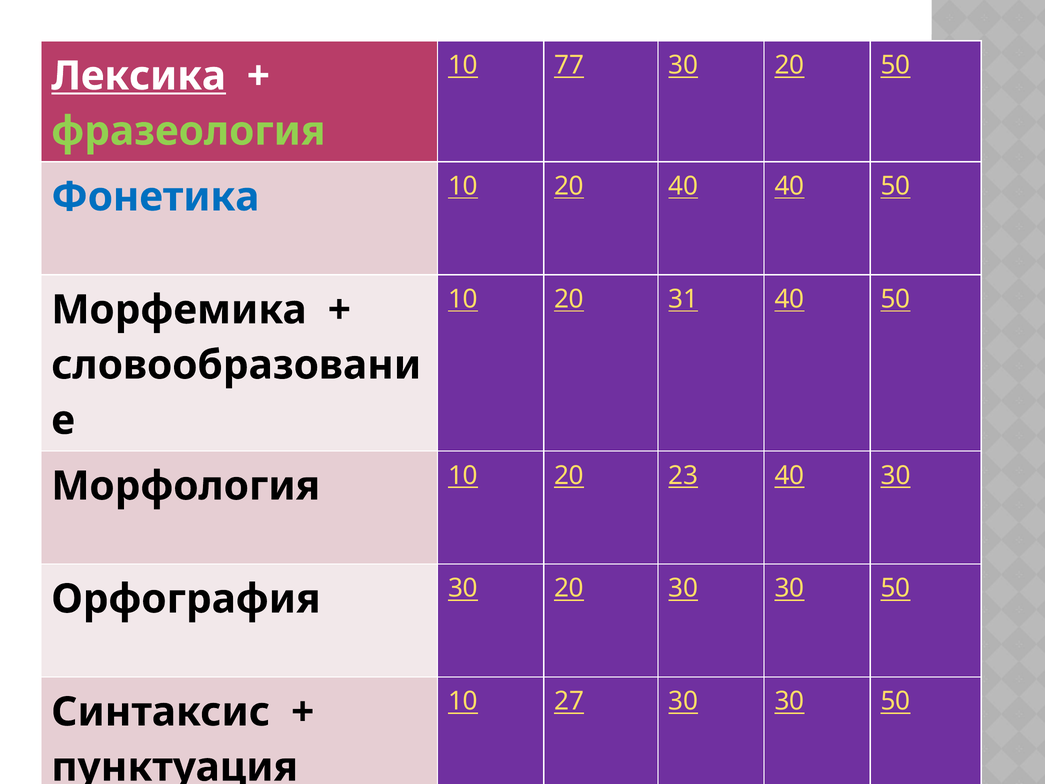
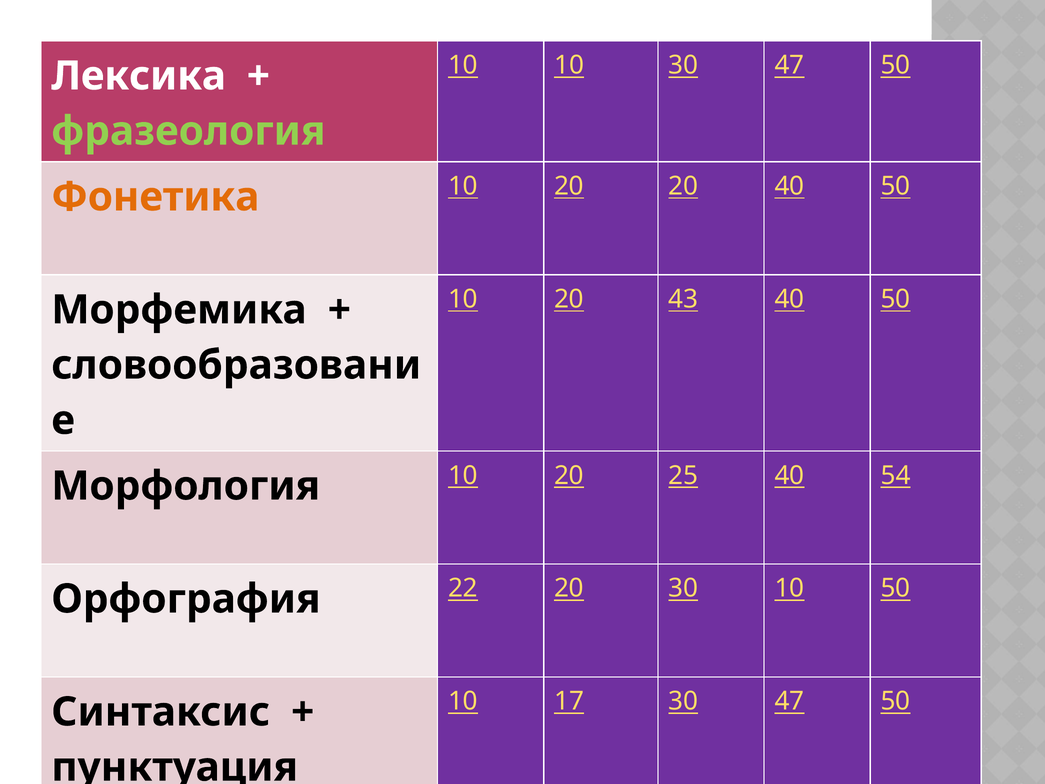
10 77: 77 -> 10
20 at (789, 65): 20 -> 47
Лексика underline: present -> none
Фонетика colour: blue -> orange
20 40: 40 -> 20
31: 31 -> 43
23: 23 -> 25
40 30: 30 -> 54
Орфография 30: 30 -> 22
20 30 30: 30 -> 10
27: 27 -> 17
30 at (789, 701): 30 -> 47
